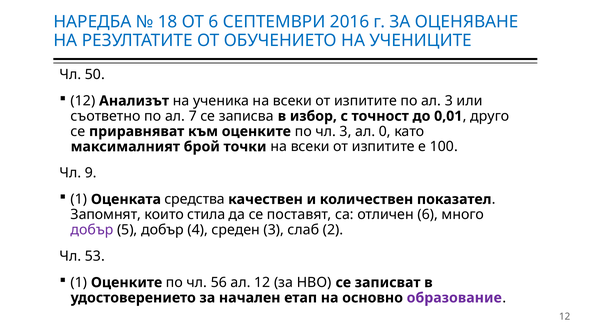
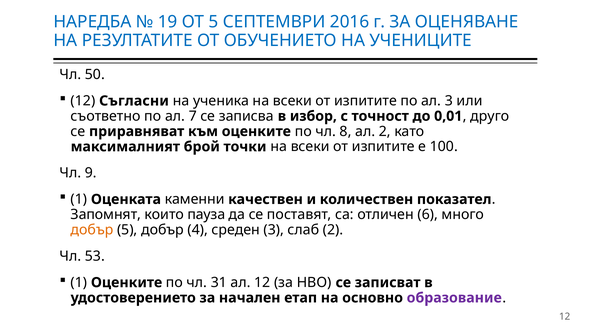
18: 18 -> 19
ОТ 6: 6 -> 5
Анализът: Анализът -> Съгласни
чл 3: 3 -> 8
ал 0: 0 -> 2
средства: средства -> каменни
стила: стила -> пауза
добър at (92, 230) colour: purple -> orange
56: 56 -> 31
